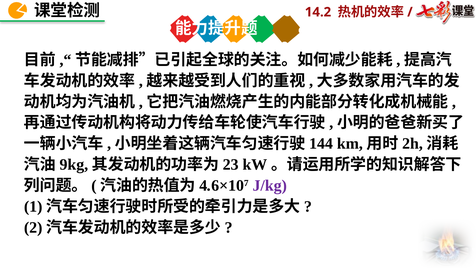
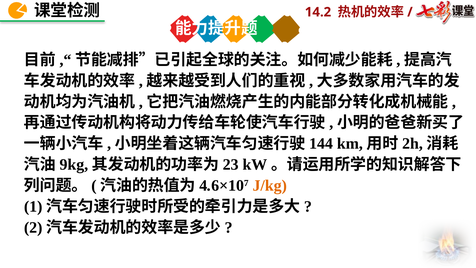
J/kg colour: purple -> orange
